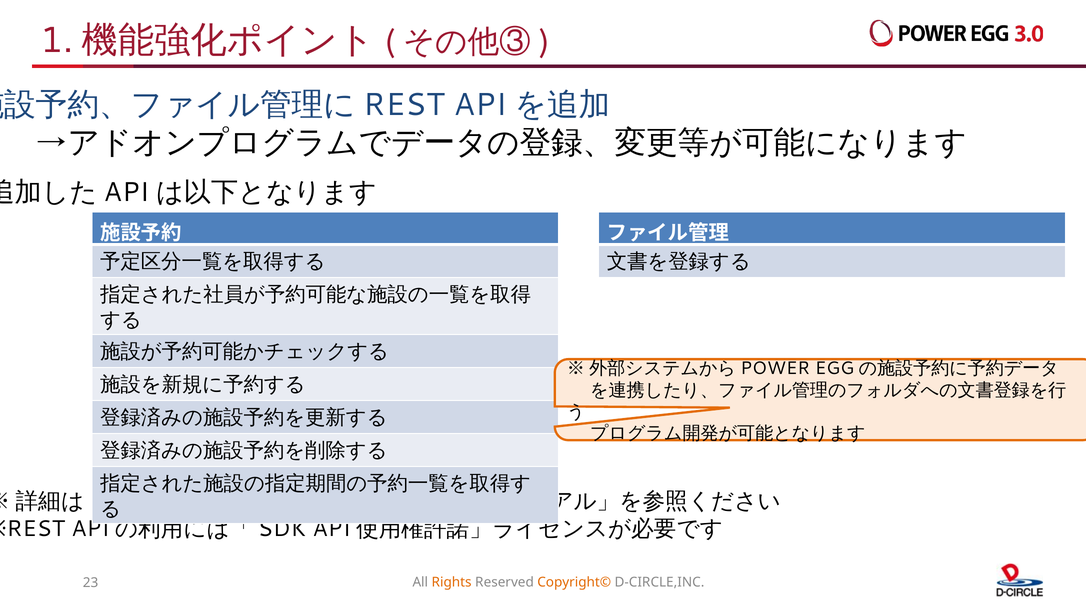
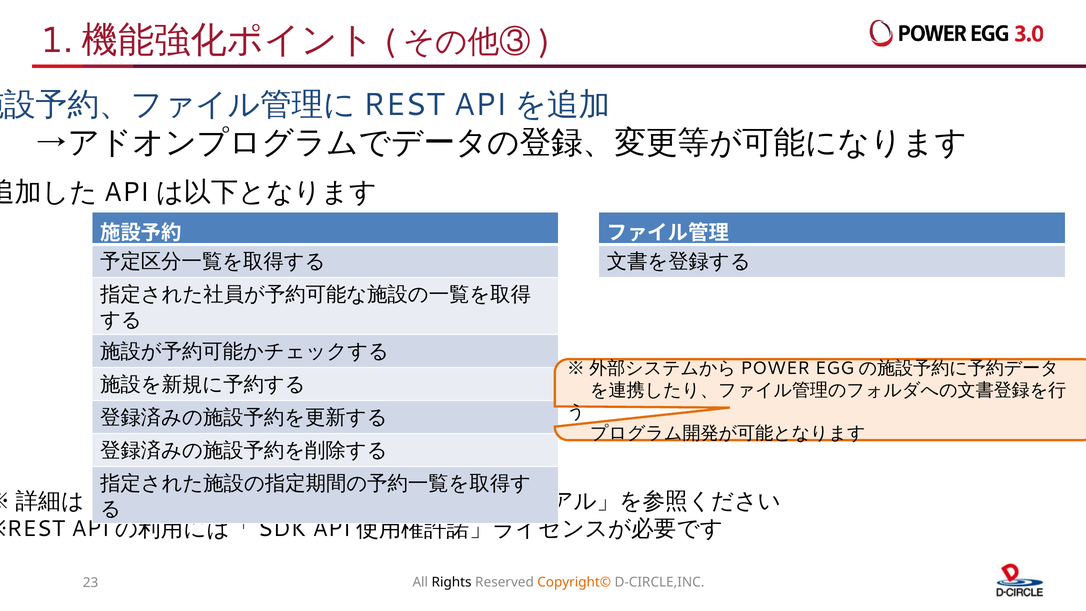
Rights colour: orange -> black
